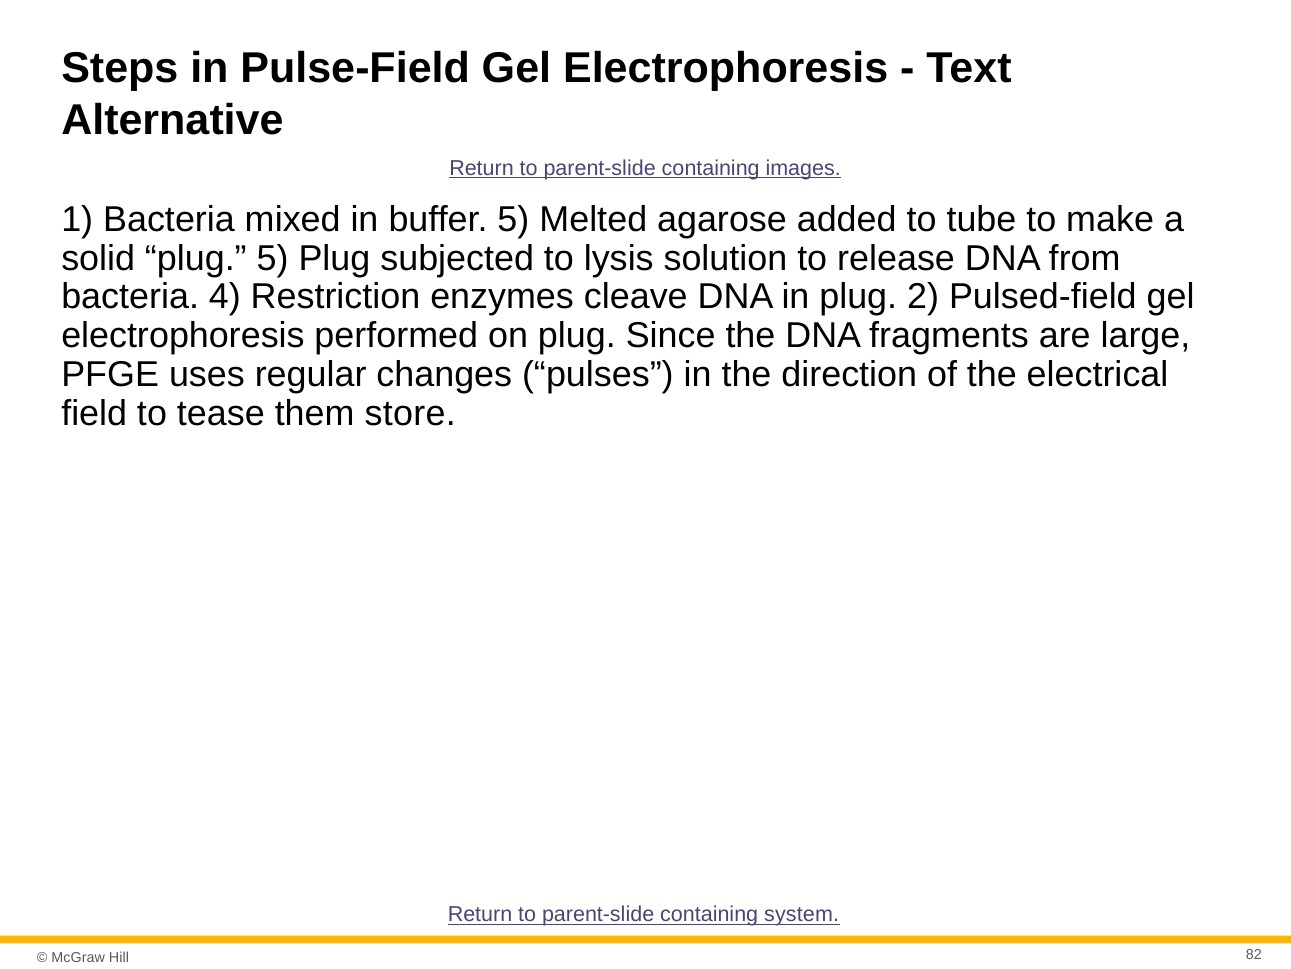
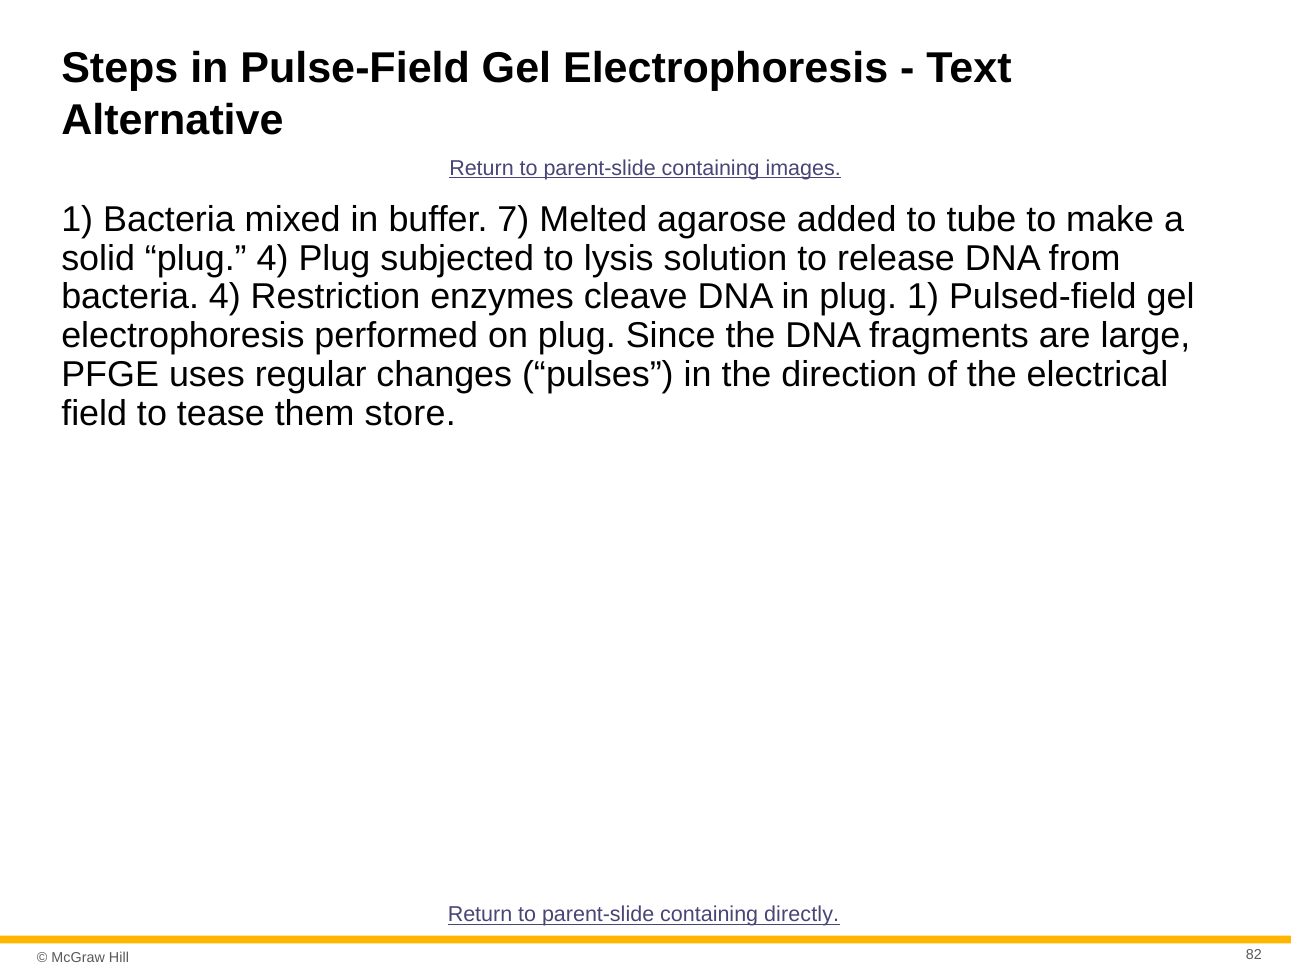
buffer 5: 5 -> 7
plug 5: 5 -> 4
plug 2: 2 -> 1
system: system -> directly
